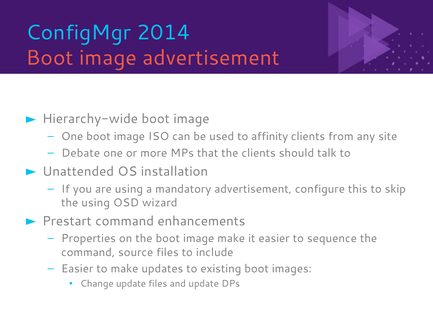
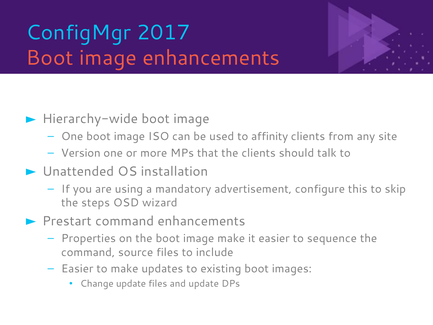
2014: 2014 -> 2017
image advertisement: advertisement -> enhancements
Debate: Debate -> Version
the using: using -> steps
